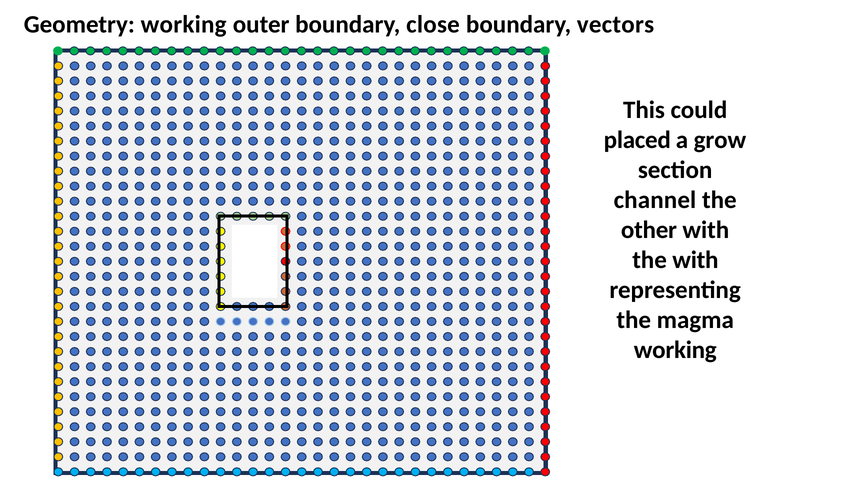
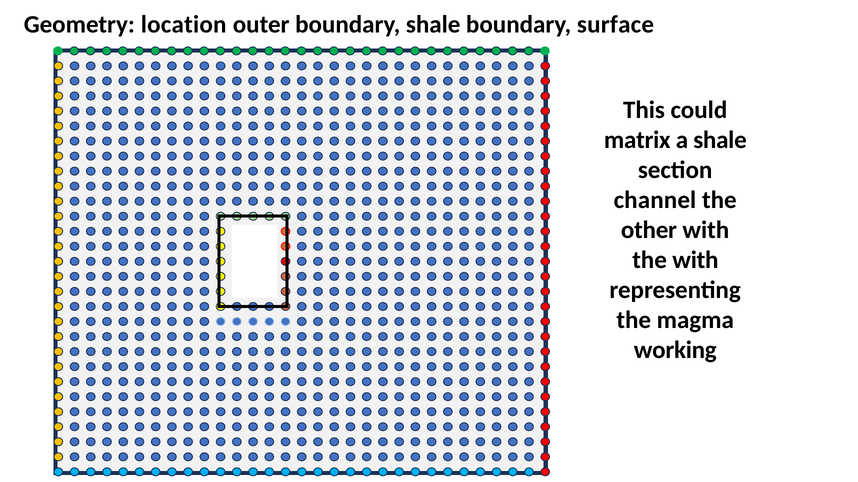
Geometry working: working -> location
boundary close: close -> shale
vectors: vectors -> surface
placed: placed -> matrix
a grow: grow -> shale
